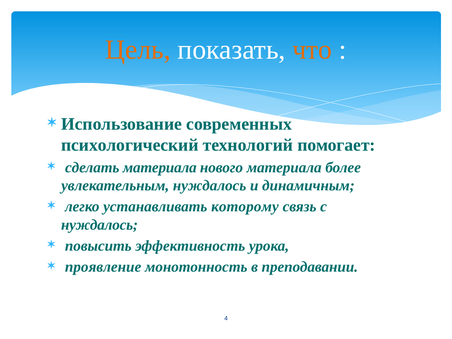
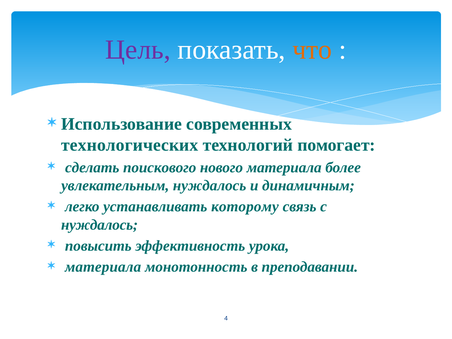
Цель colour: orange -> purple
психологический: психологический -> технологических
сделать материала: материала -> поискового
проявление at (103, 267): проявление -> материала
